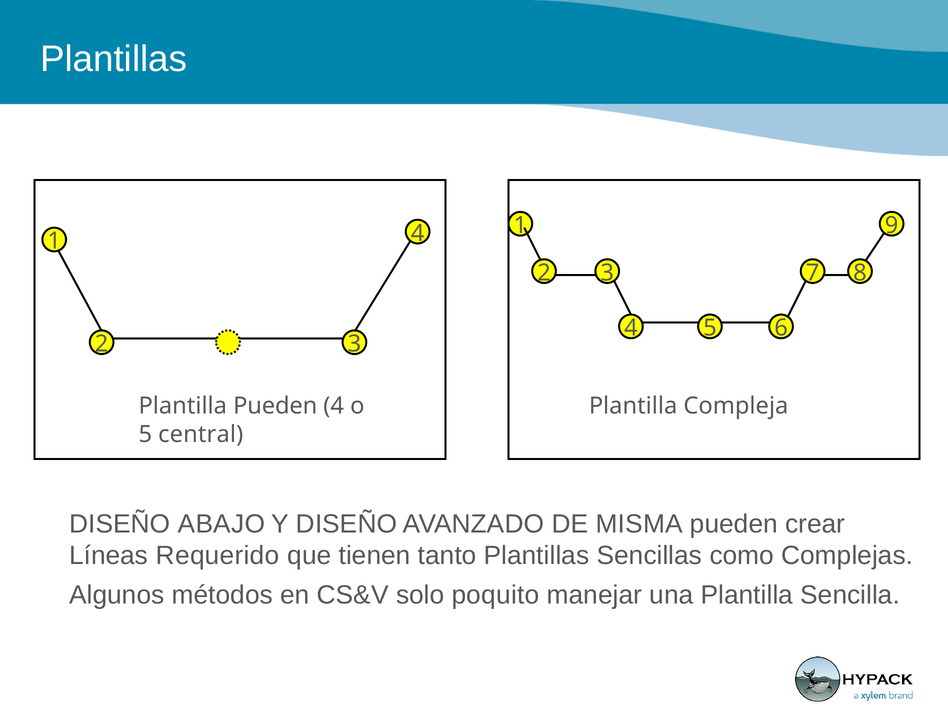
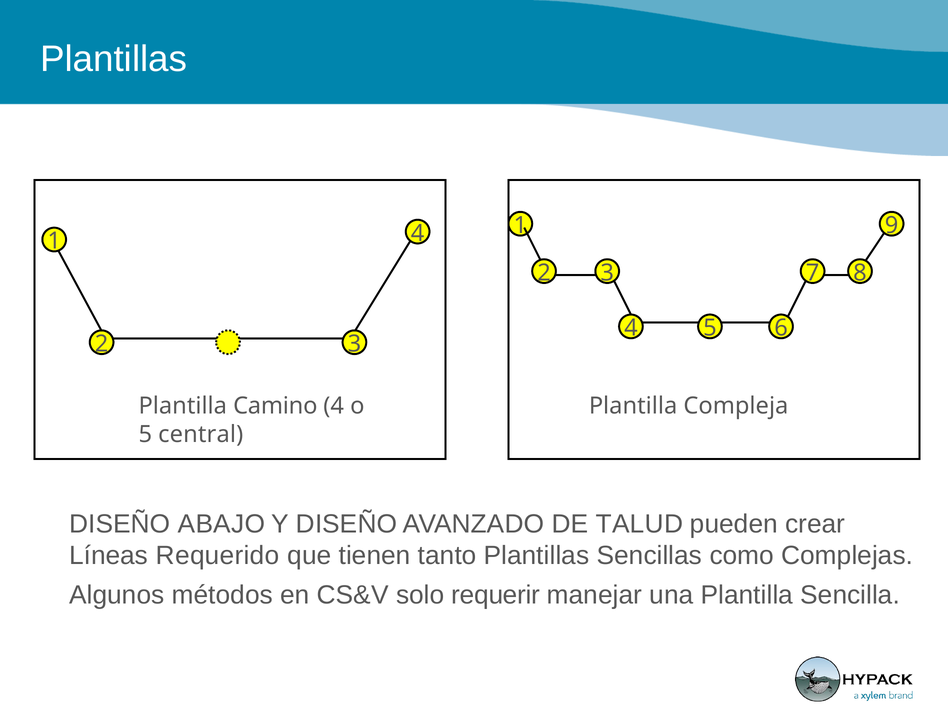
Plantilla Pueden: Pueden -> Camino
MISMA: MISMA -> TALUD
poquito: poquito -> requerir
